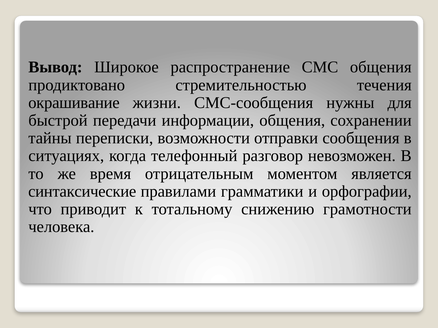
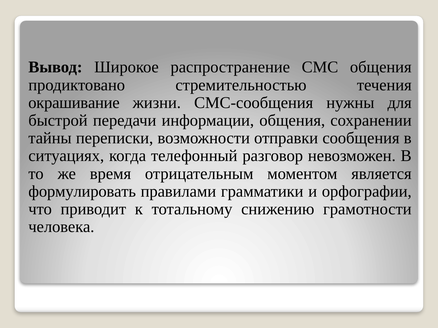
синтаксические: синтаксические -> формулировать
